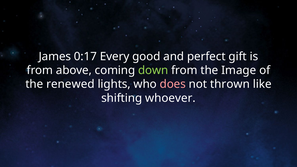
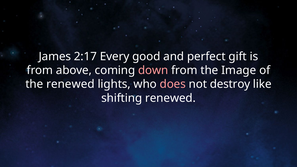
0:17: 0:17 -> 2:17
down colour: light green -> pink
thrown: thrown -> destroy
shifting whoever: whoever -> renewed
